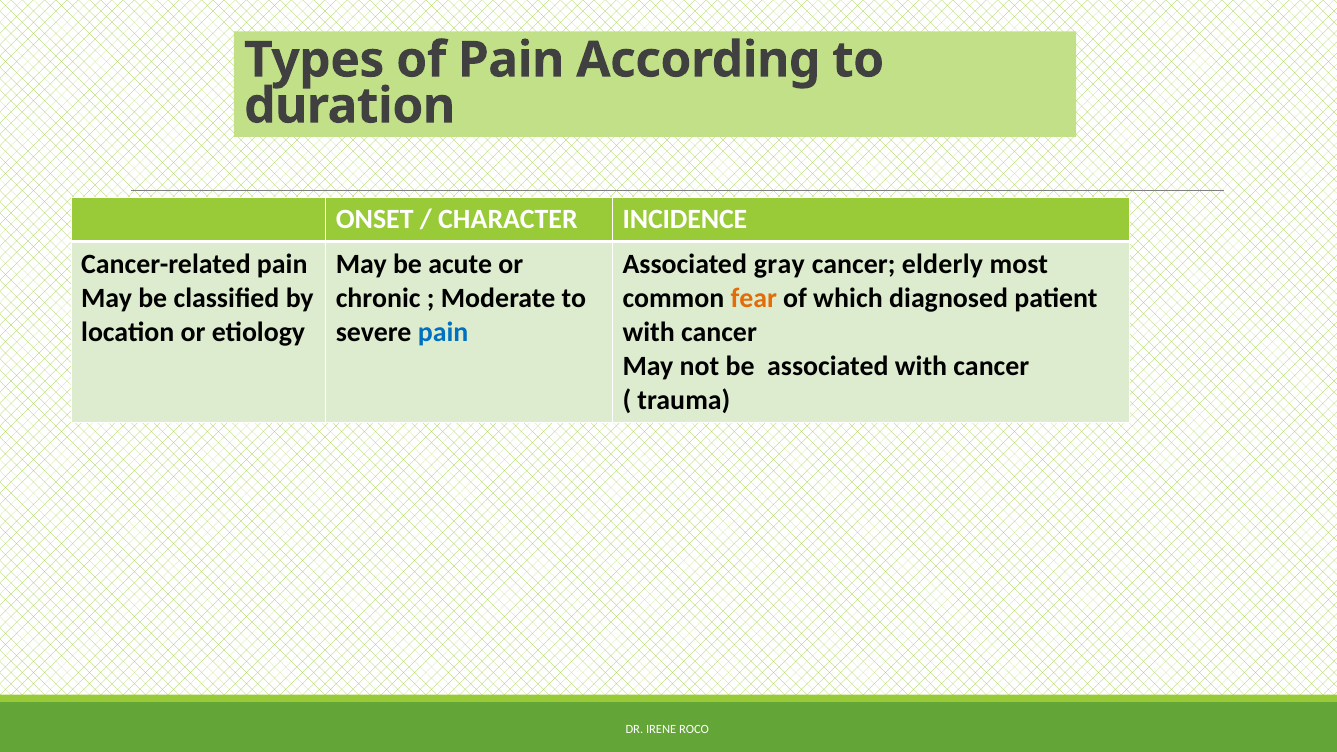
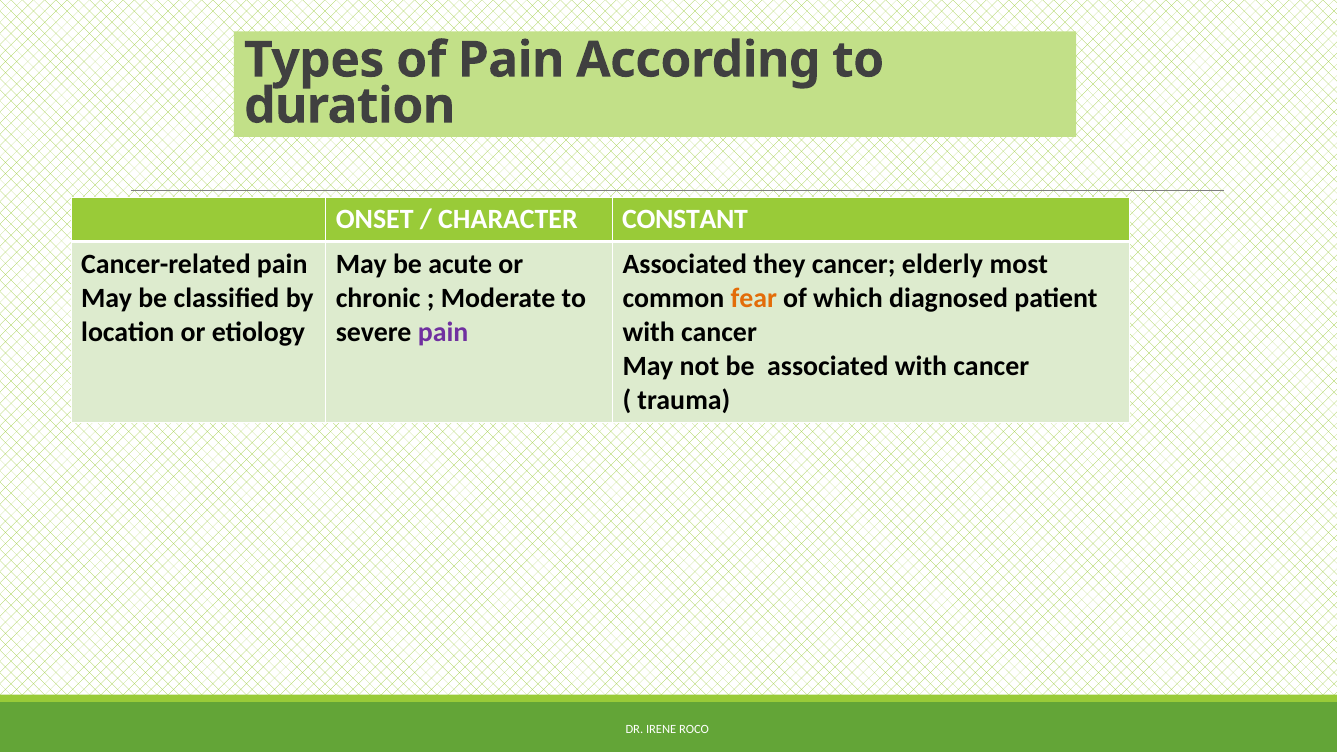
INCIDENCE: INCIDENCE -> CONSTANT
gray: gray -> they
pain at (443, 332) colour: blue -> purple
